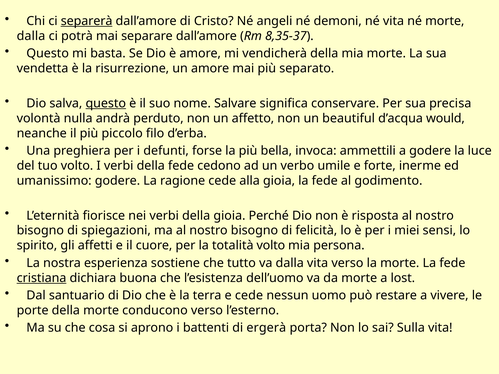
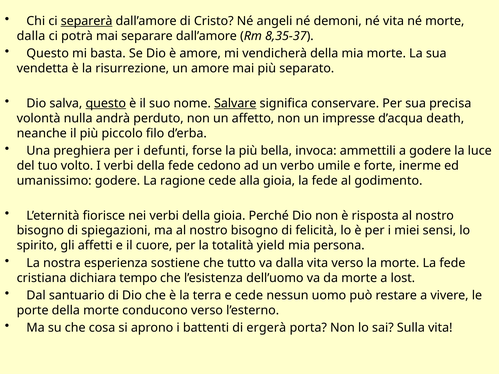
Salvare underline: none -> present
beautiful: beautiful -> impresse
would: would -> death
totalità volto: volto -> yield
cristiana underline: present -> none
buona: buona -> tempo
